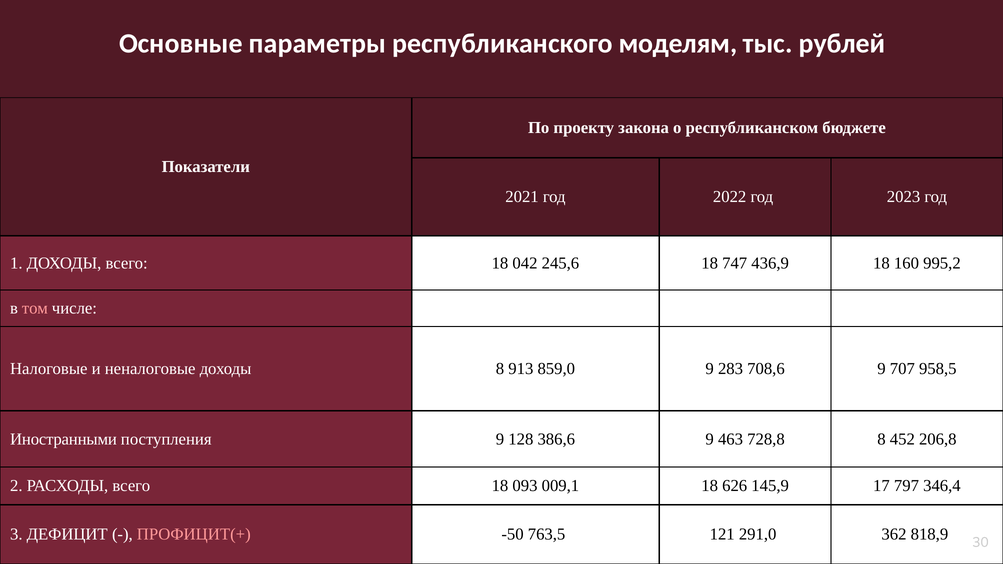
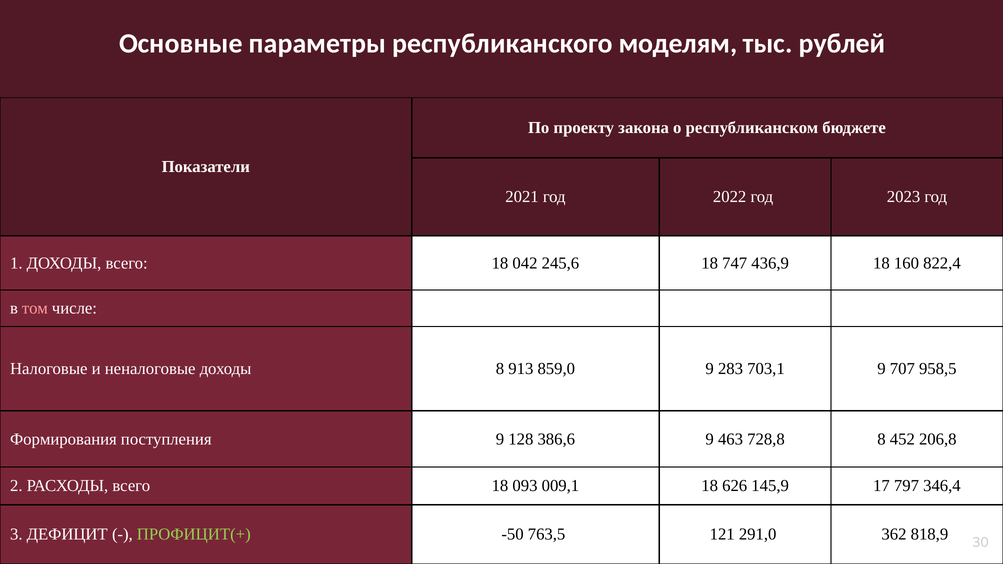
995,2: 995,2 -> 822,4
708,6: 708,6 -> 703,1
Иностранными: Иностранными -> Формирования
ПРОФИЦИТ(+ colour: pink -> light green
